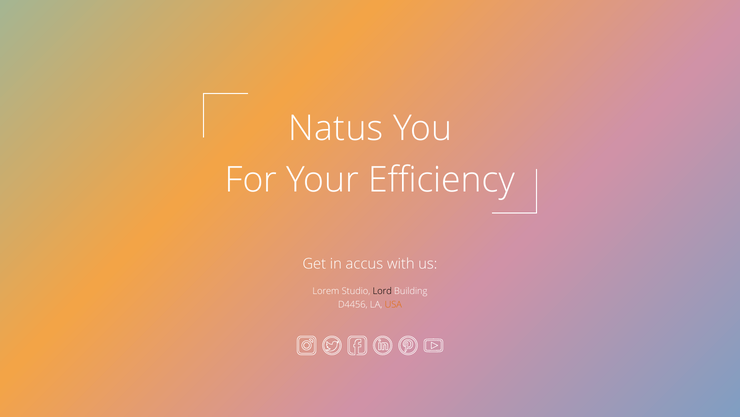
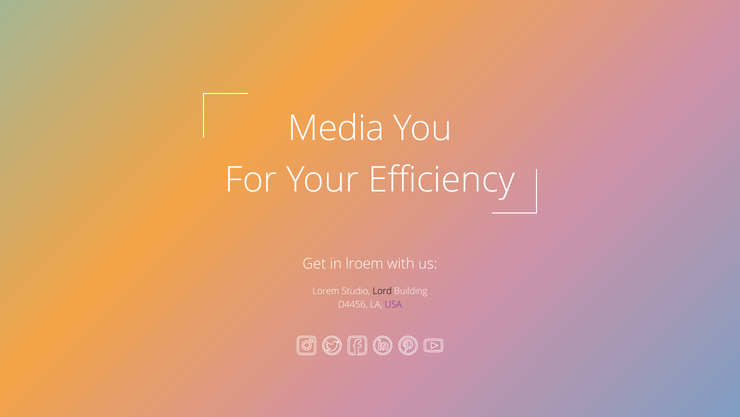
Natus: Natus -> Media
accus: accus -> lroem
USA colour: orange -> purple
